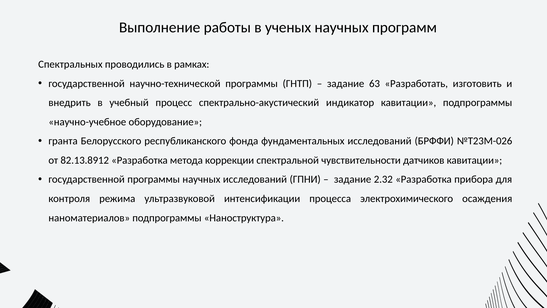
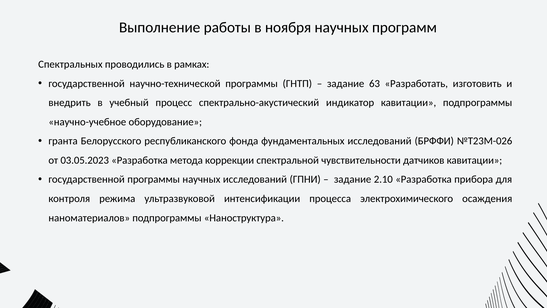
ученых: ученых -> ноября
82.13.8912: 82.13.8912 -> 03.05.2023
2.32: 2.32 -> 2.10
